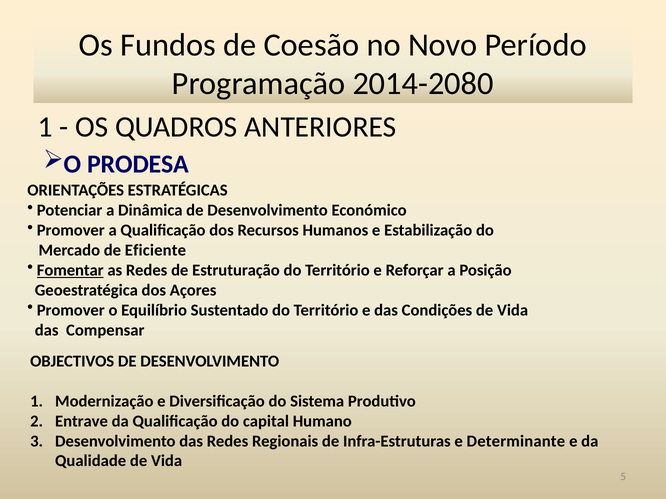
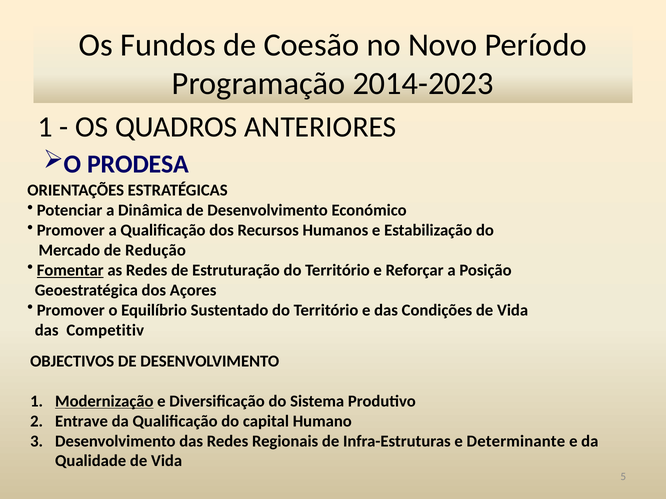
2014-2080: 2014-2080 -> 2014-2023
Eficiente: Eficiente -> Redução
Compensar: Compensar -> Competitiv
Modernização underline: none -> present
